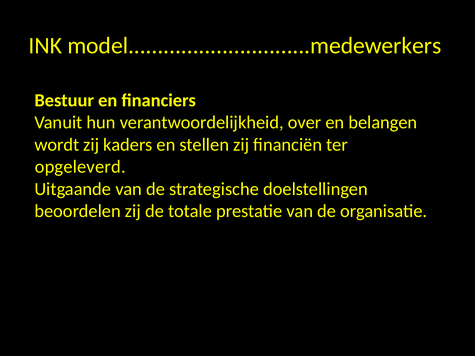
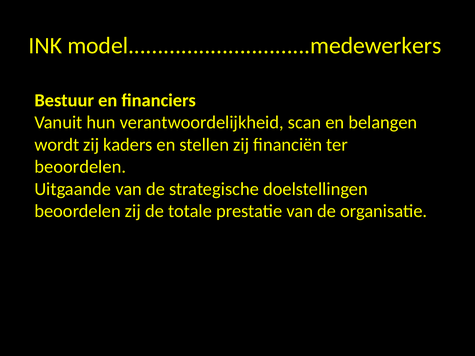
over: over -> scan
opgeleverd at (80, 167): opgeleverd -> beoordelen
